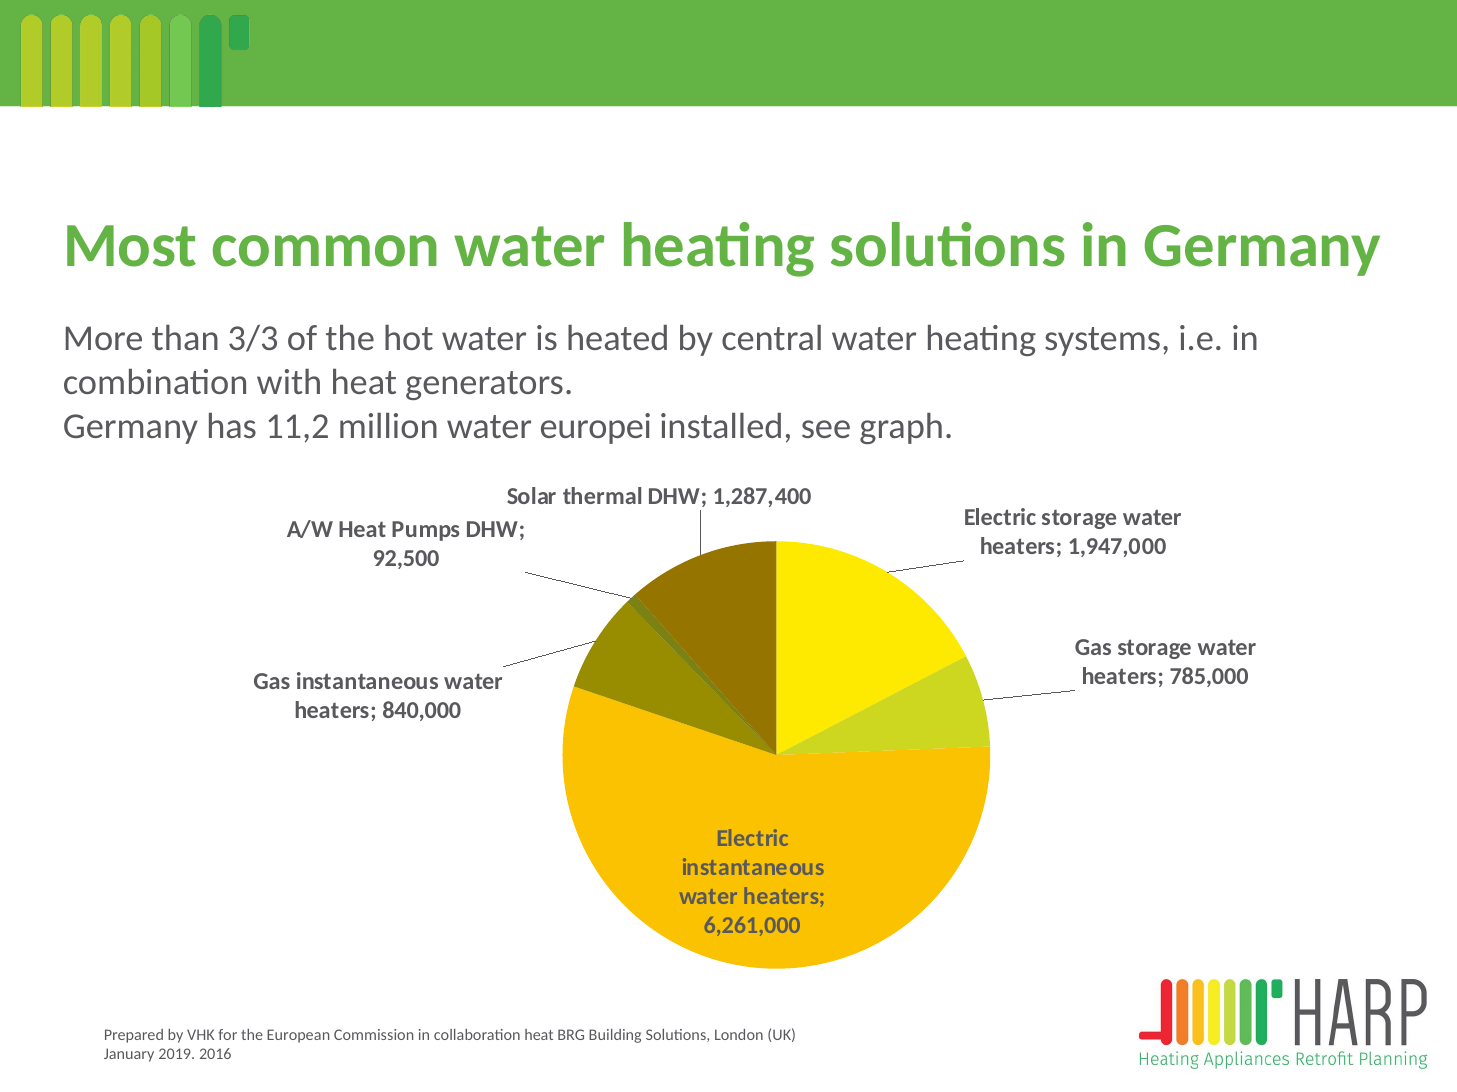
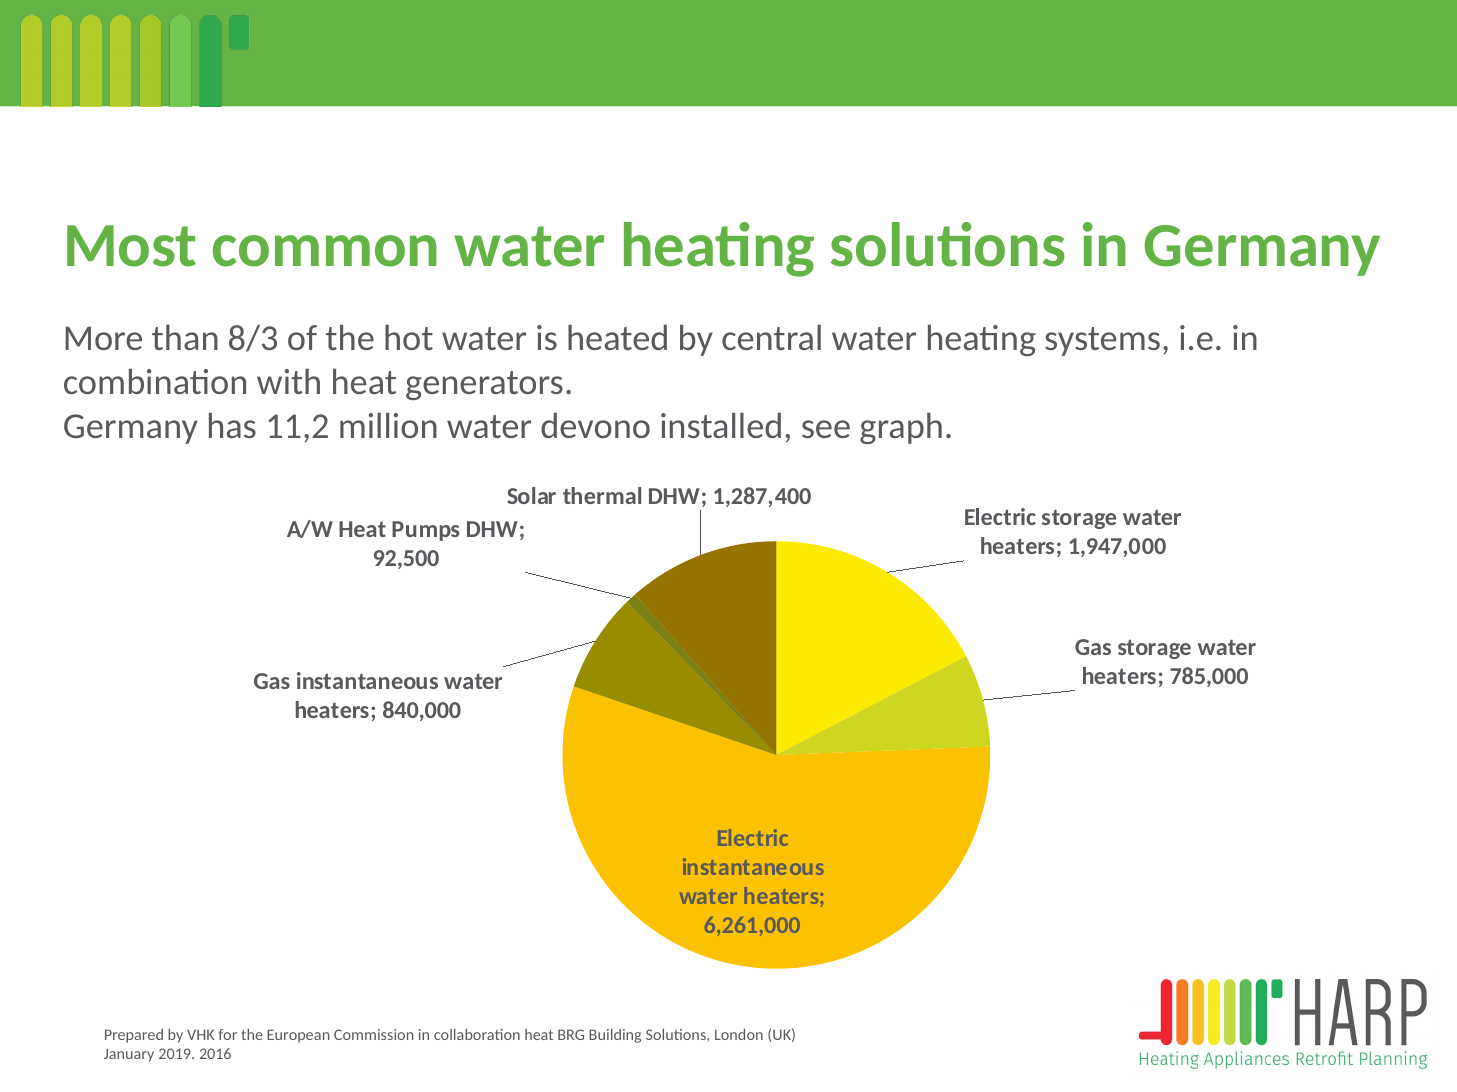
3/3: 3/3 -> 8/3
europei: europei -> devono
